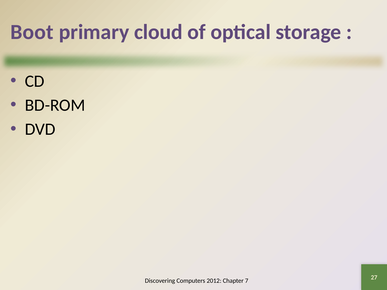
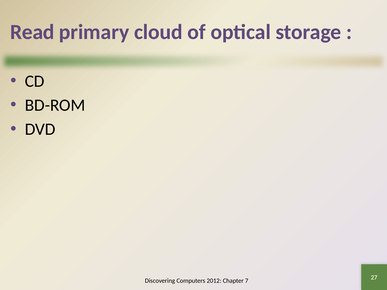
Boot: Boot -> Read
